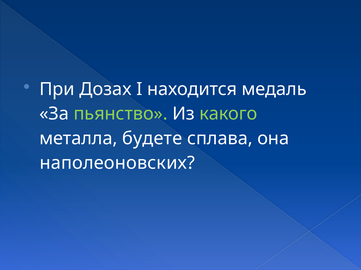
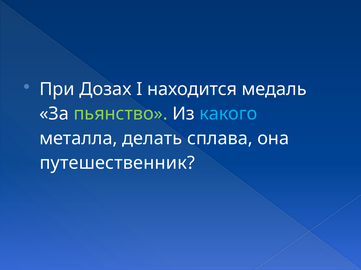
какого colour: light green -> light blue
будете: будете -> делать
наполеоновских: наполеоновских -> путешественник
